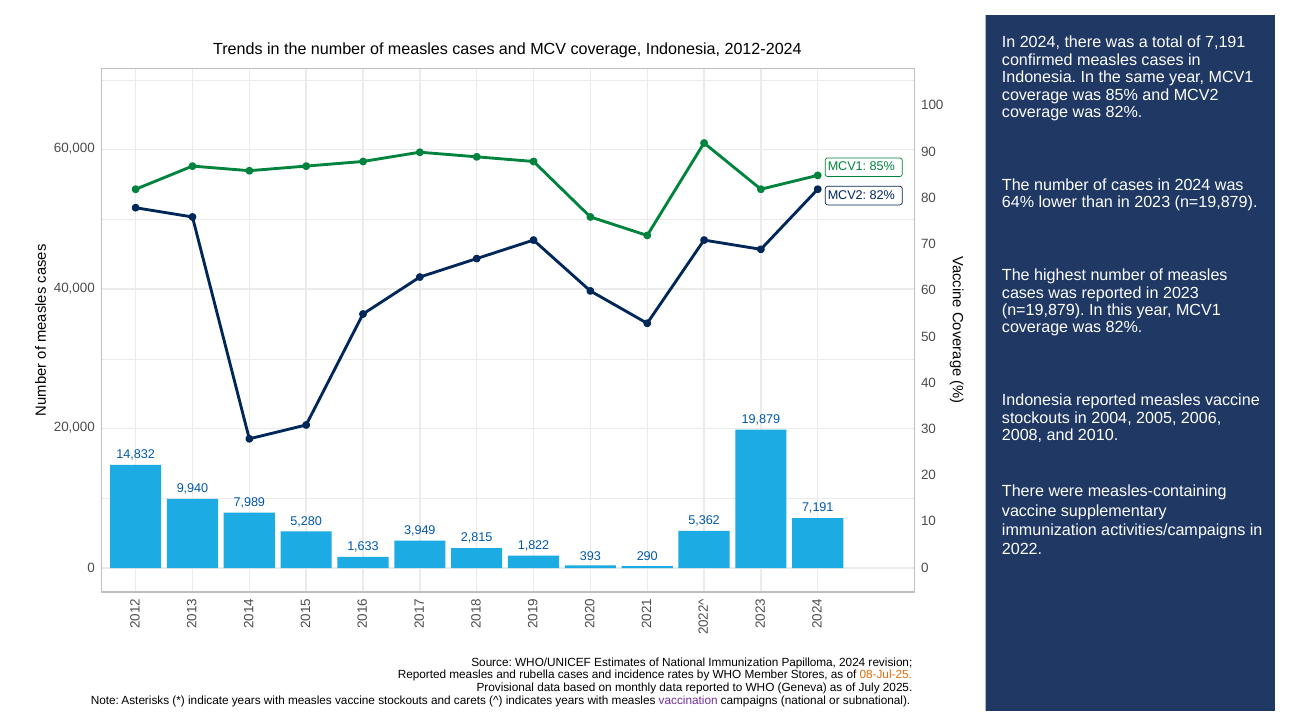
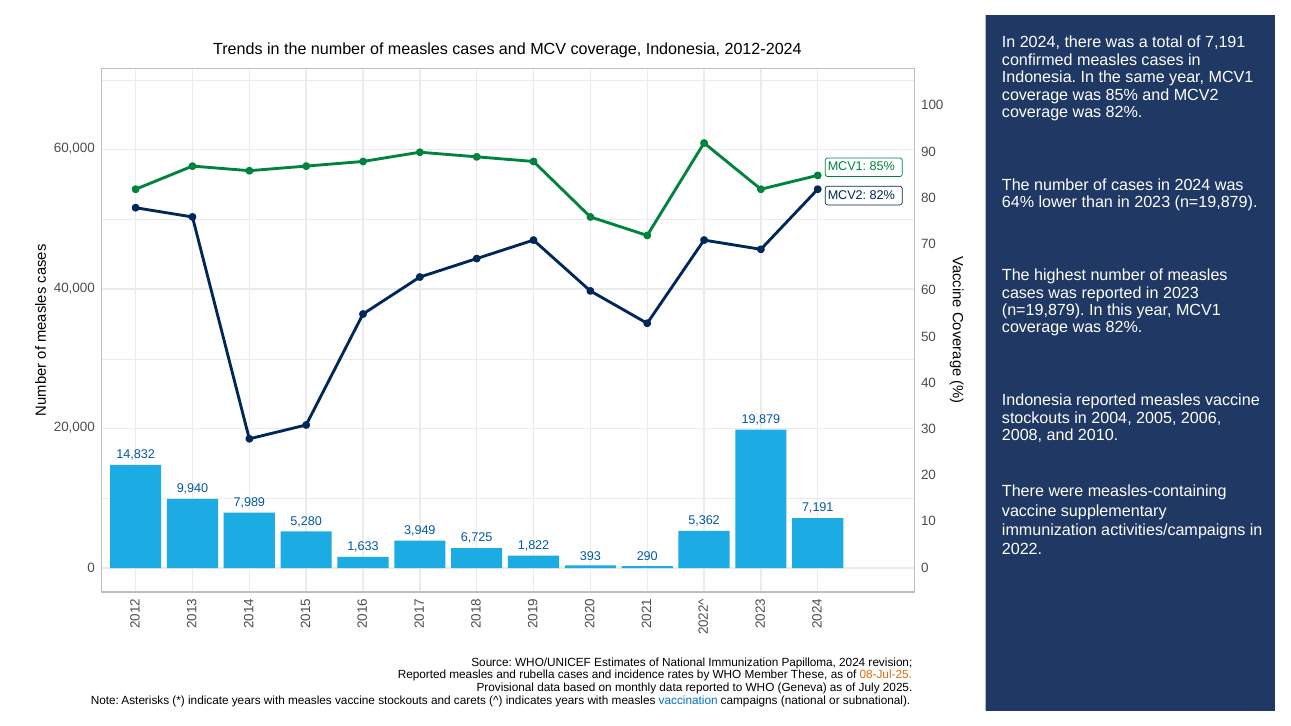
2,815: 2,815 -> 6,725
Stores: Stores -> These
vaccination colour: purple -> blue
